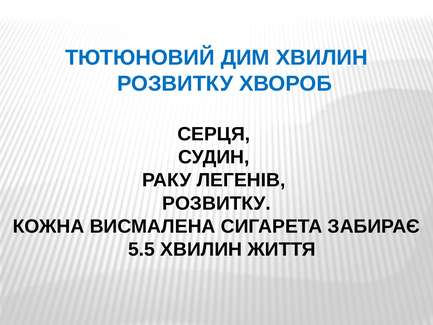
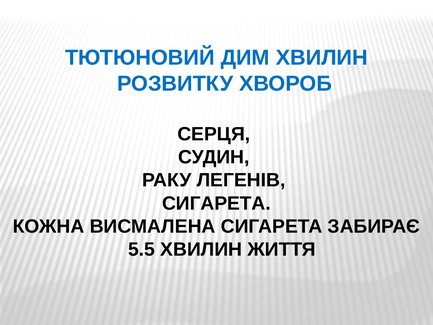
РОЗВИТКУ at (216, 203): РОЗВИТКУ -> СИГАРЕТА
